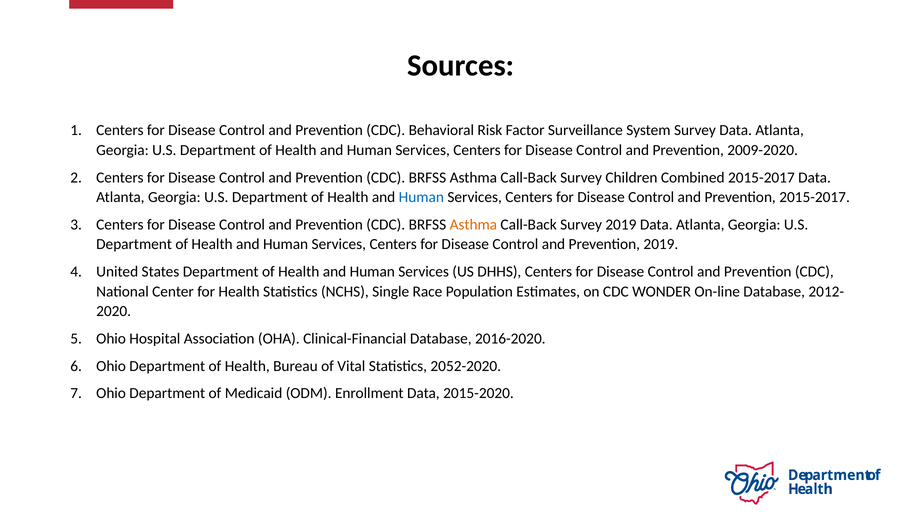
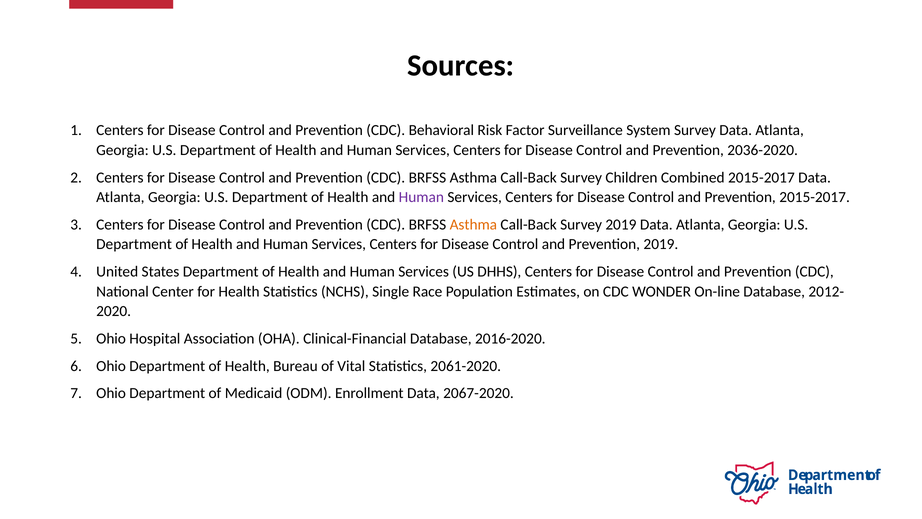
2009-2020: 2009-2020 -> 2036-2020
Human at (421, 197) colour: blue -> purple
2052-2020: 2052-2020 -> 2061-2020
2015-2020: 2015-2020 -> 2067-2020
